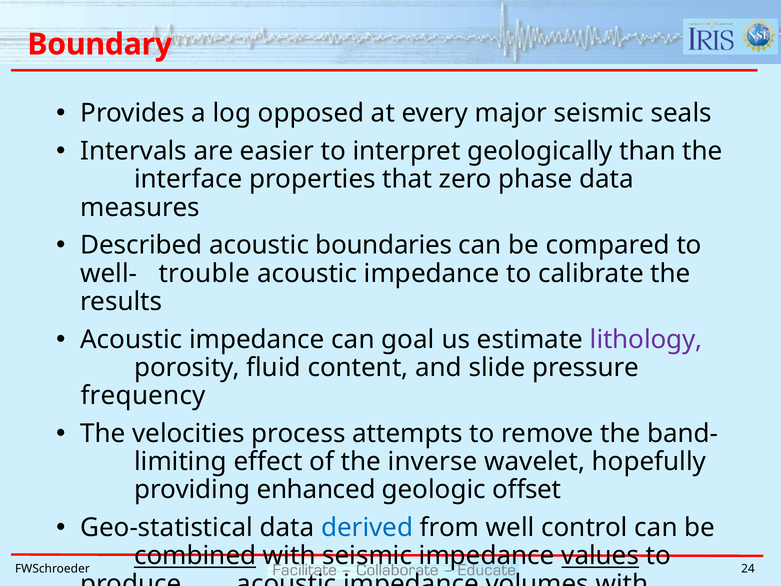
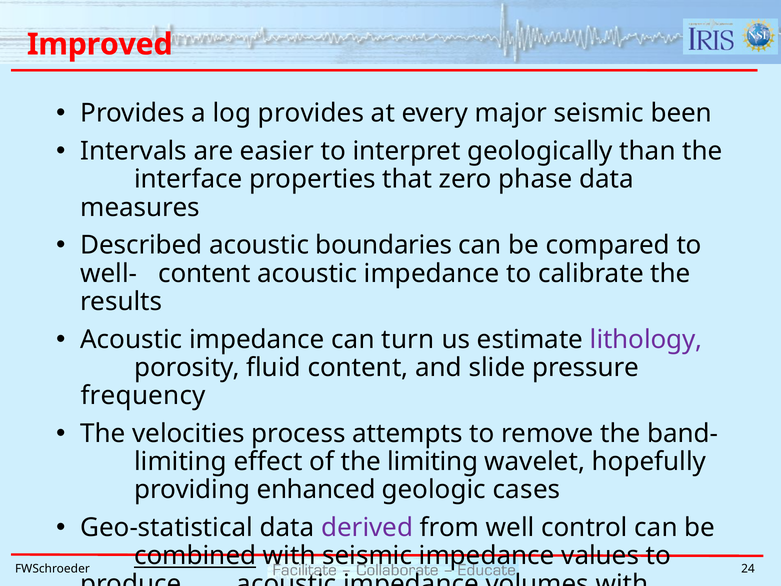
Boundary at (100, 44): Boundary -> Improved
log opposed: opposed -> provides
seals: seals -> been
well- trouble: trouble -> content
goal: goal -> turn
the inverse: inverse -> limiting
offset: offset -> cases
derived colour: blue -> purple
values underline: present -> none
